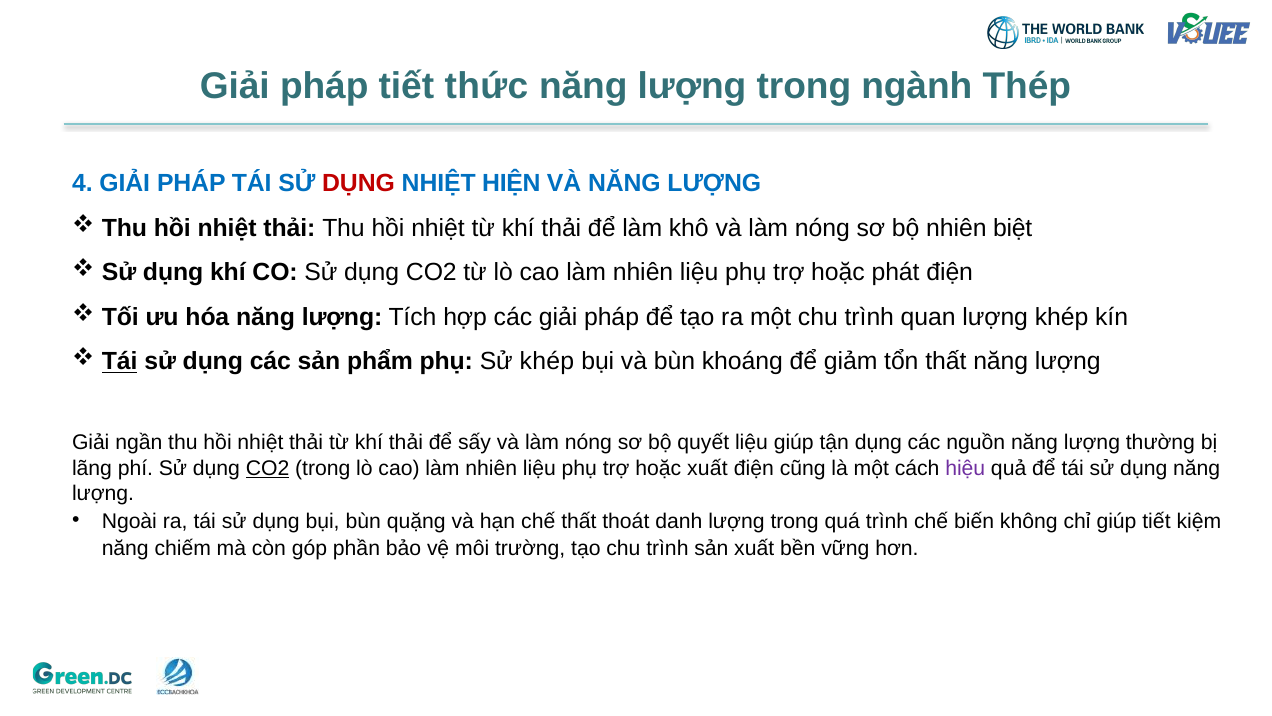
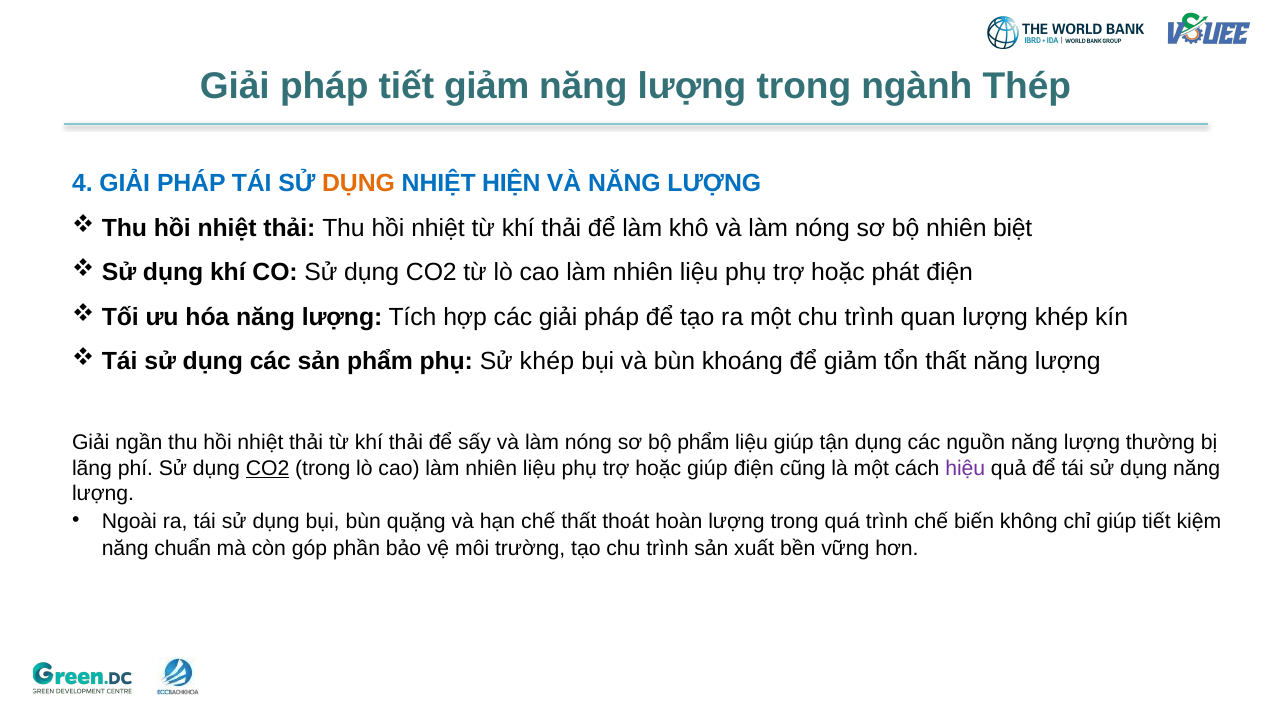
tiết thức: thức -> giảm
DỤNG at (359, 184) colour: red -> orange
Tái at (120, 362) underline: present -> none
bộ quyết: quyết -> phẩm
hoặc xuất: xuất -> giúp
danh: danh -> hoàn
chiếm: chiếm -> chuẩn
